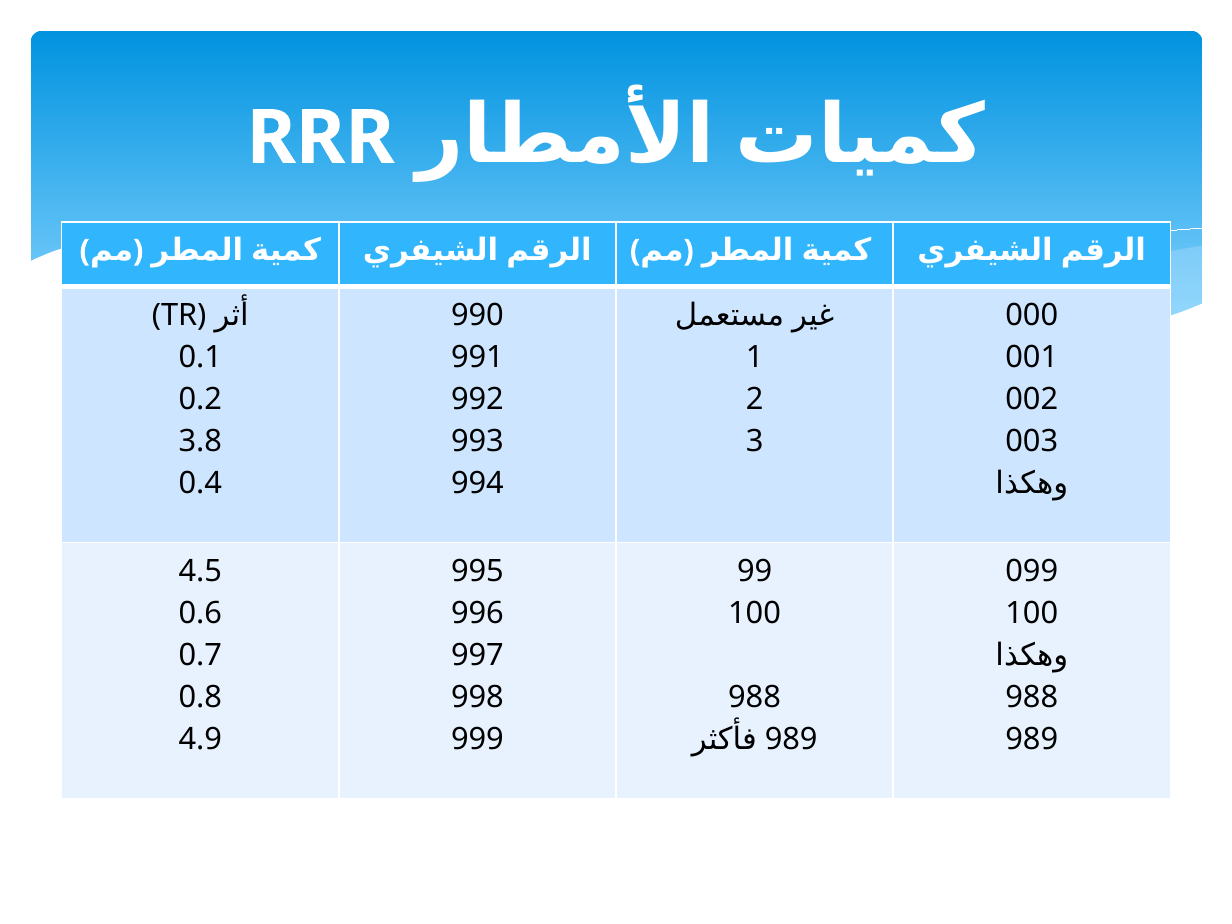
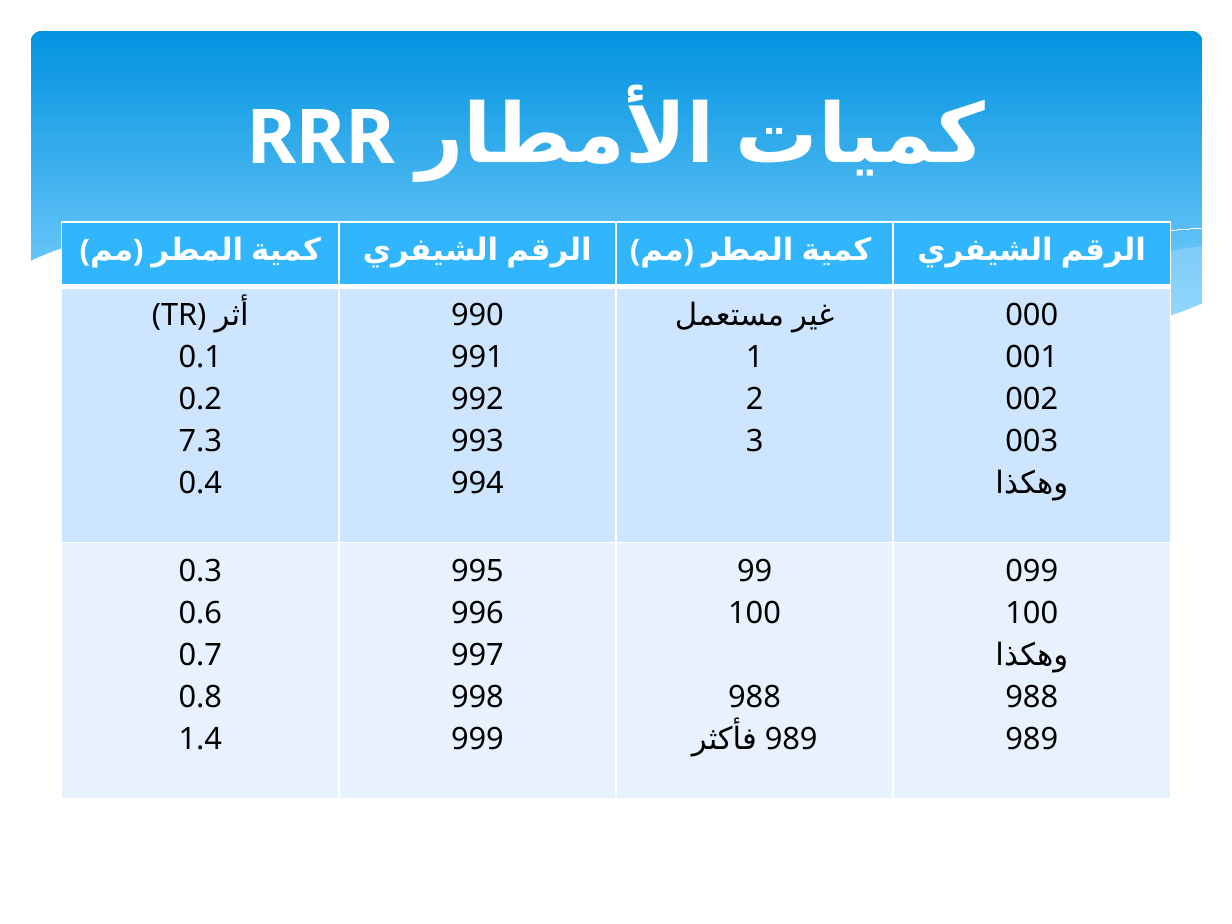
3.8: 3.8 -> 7.3
4.5: 4.5 -> 0.3
4.9: 4.9 -> 1.4
